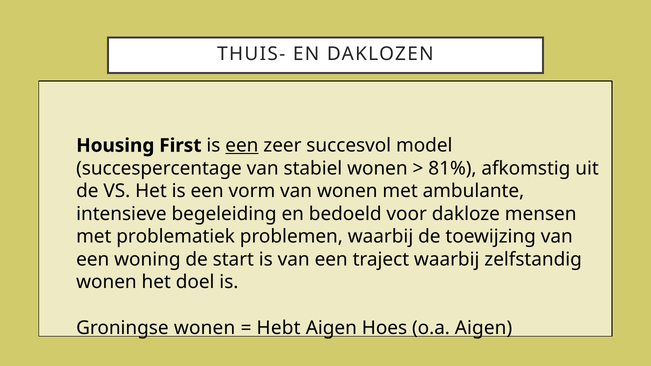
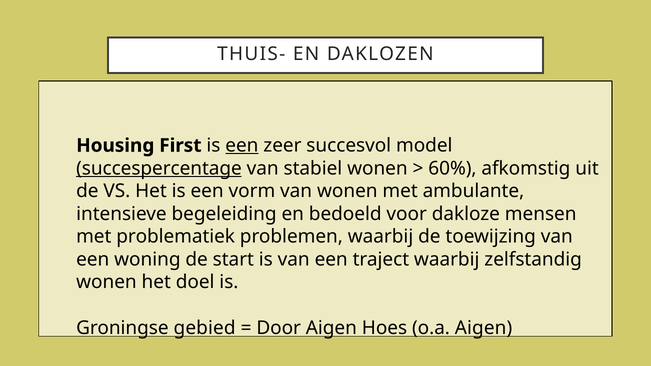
succespercentage underline: none -> present
81%: 81% -> 60%
Groningse wonen: wonen -> gebied
Hebt: Hebt -> Door
